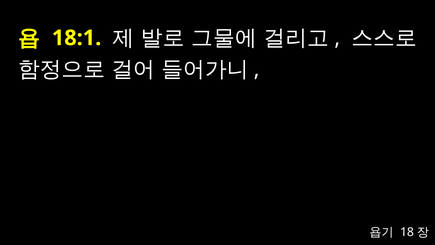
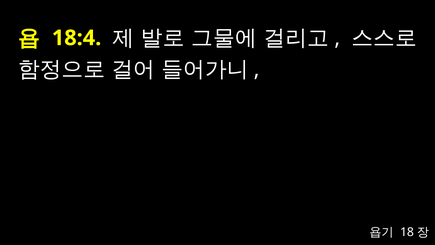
18:1: 18:1 -> 18:4
